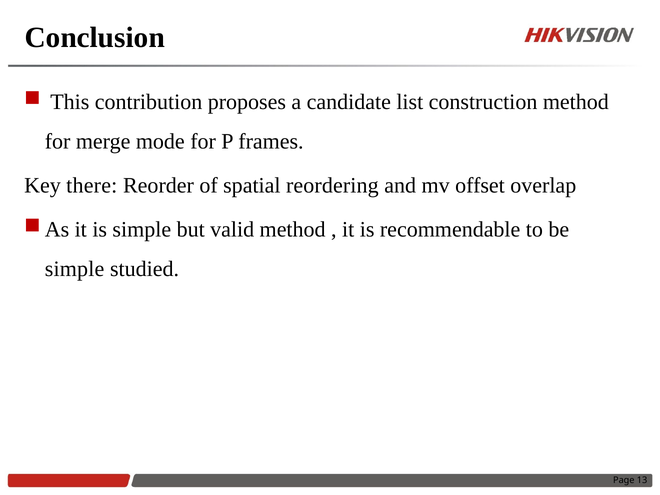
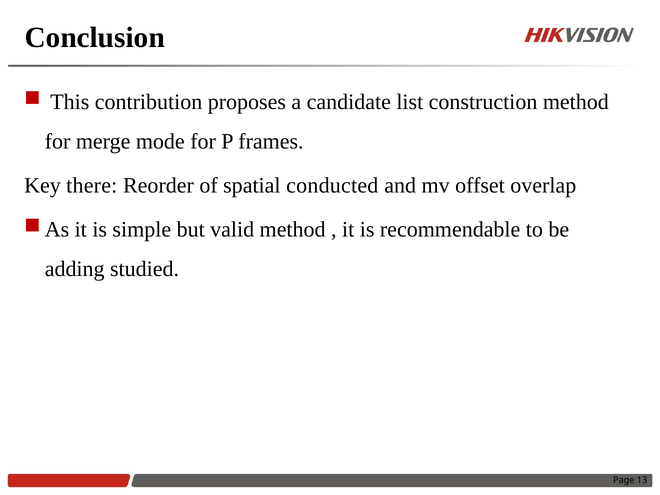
reordering: reordering -> conducted
simple at (75, 269): simple -> adding
